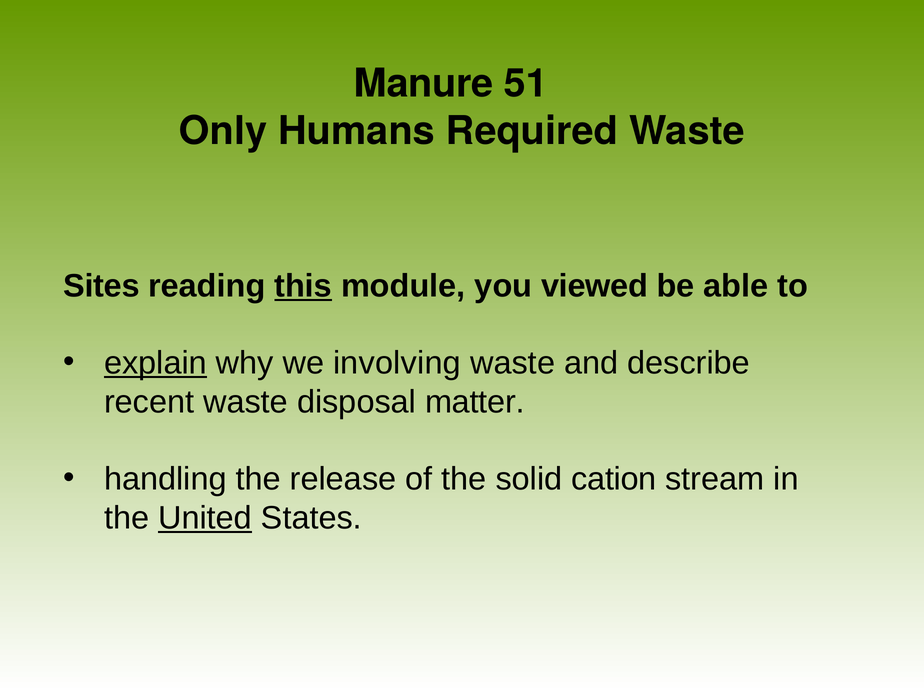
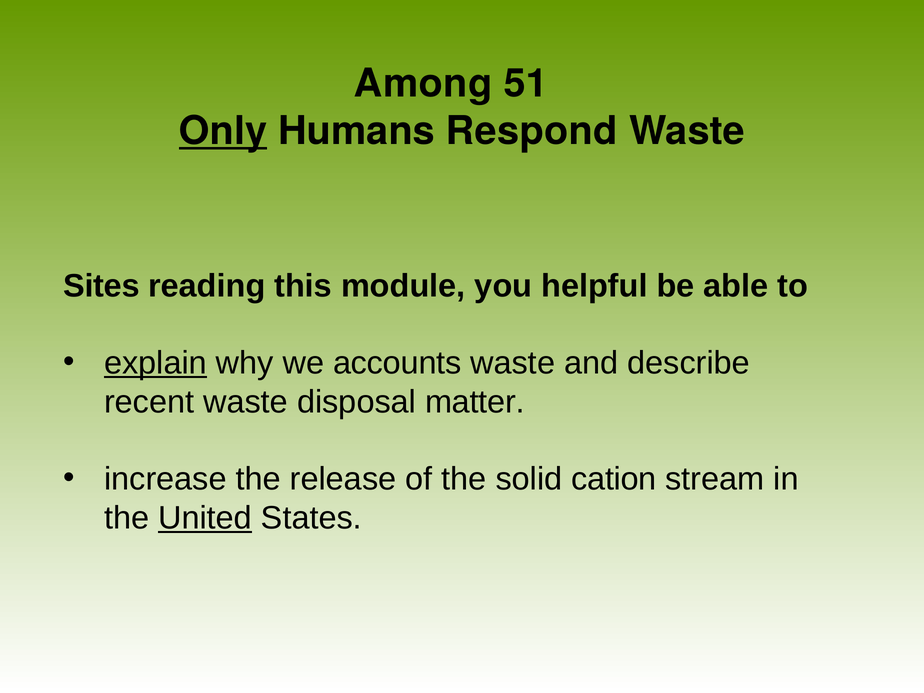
Manure: Manure -> Among
Only underline: none -> present
Required: Required -> Respond
this underline: present -> none
viewed: viewed -> helpful
involving: involving -> accounts
handling: handling -> increase
